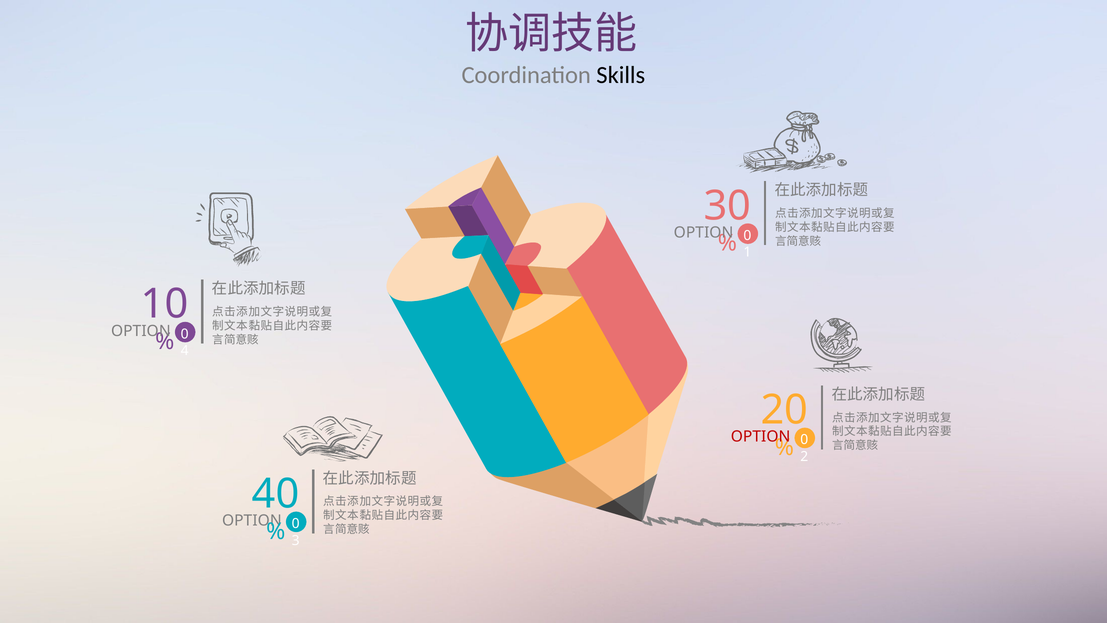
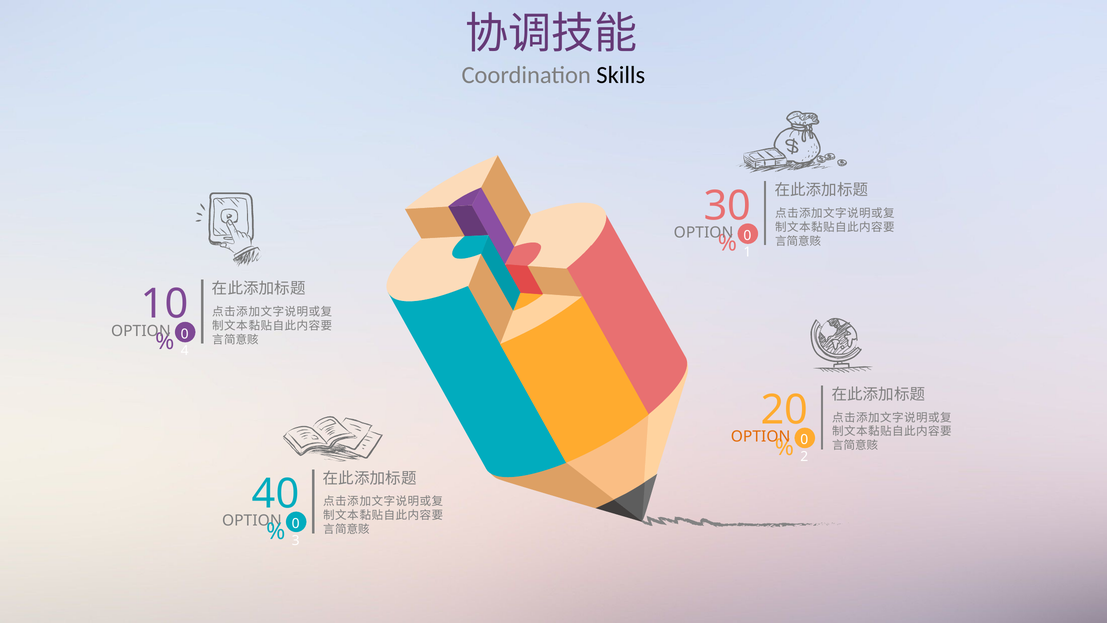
OPTION at (761, 437) colour: red -> orange
